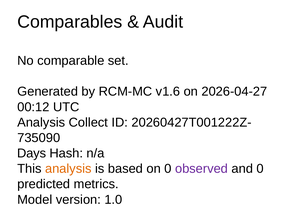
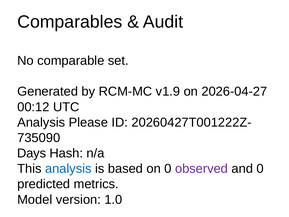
v1.6: v1.6 -> v1.9
Collect: Collect -> Please
analysis at (68, 169) colour: orange -> blue
